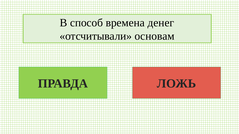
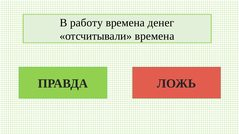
способ: способ -> работу
отсчитывали основам: основам -> времена
